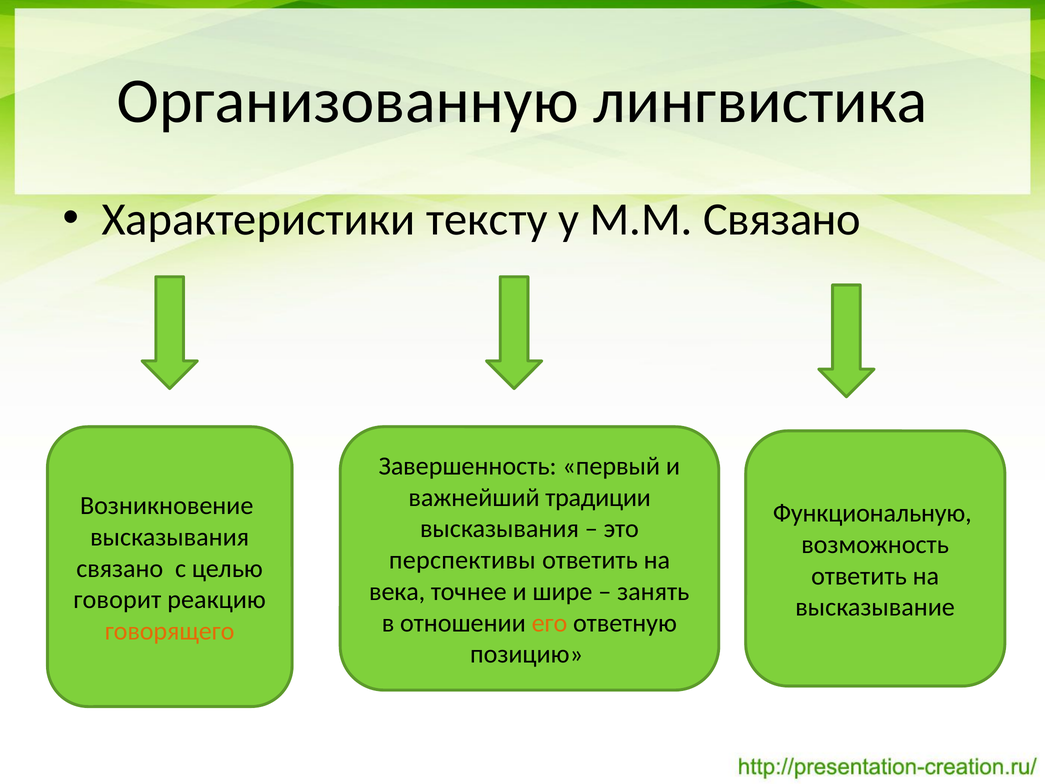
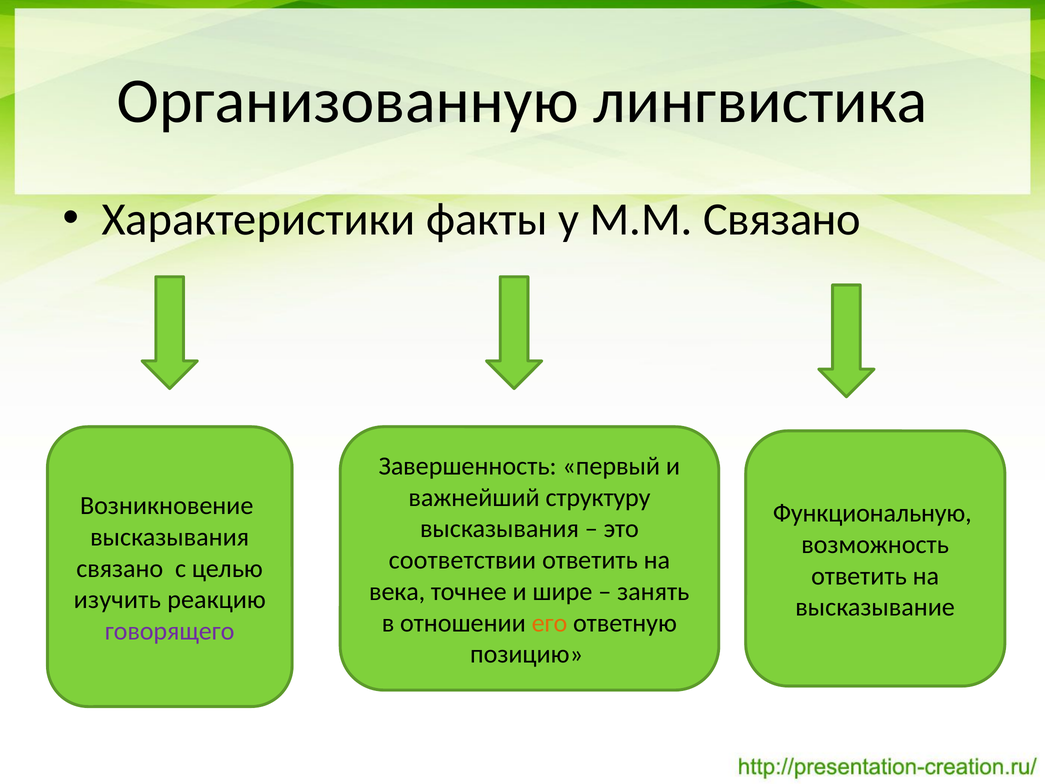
тексту: тексту -> факты
традиции: традиции -> структуру
перспективы: перспективы -> соответствии
говорит: говорит -> изучить
говорящего colour: orange -> purple
